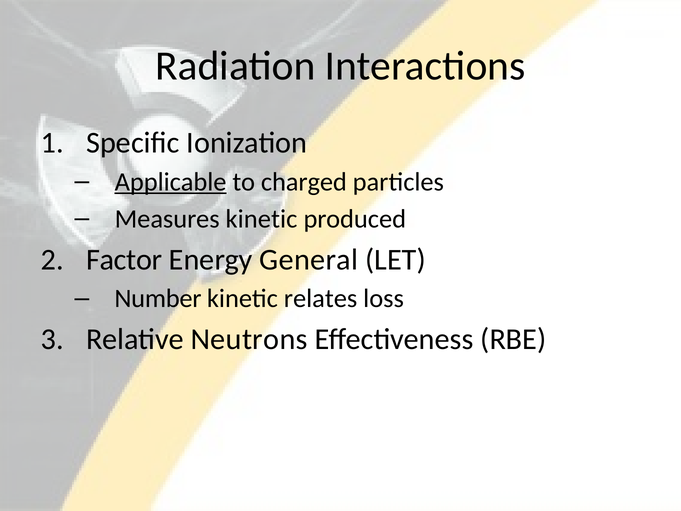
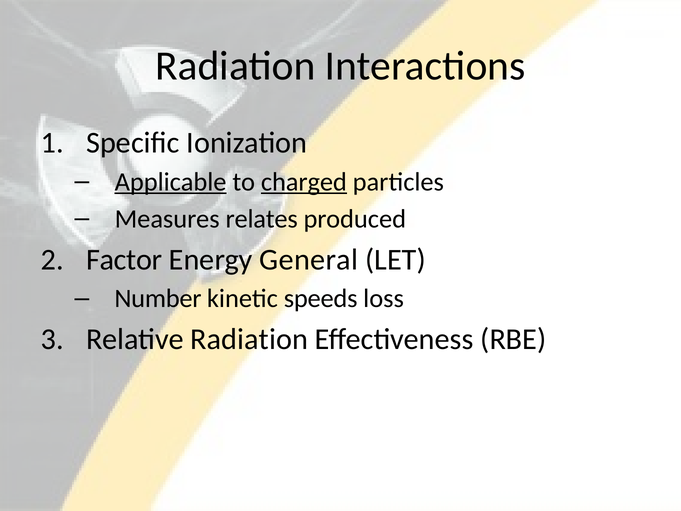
charged underline: none -> present
Measures kinetic: kinetic -> relates
relates: relates -> speeds
Relative Neutrons: Neutrons -> Radiation
